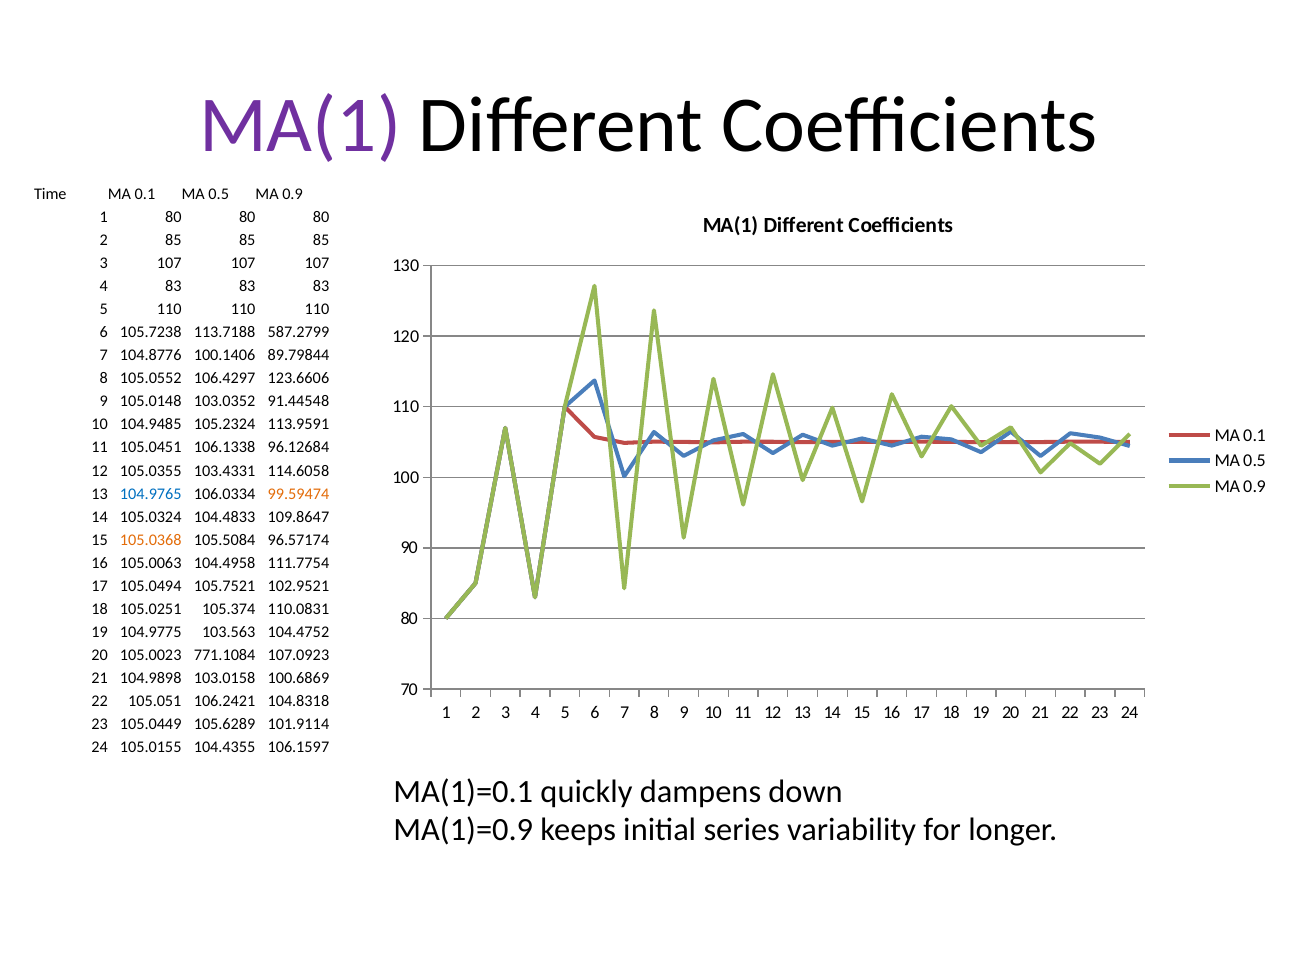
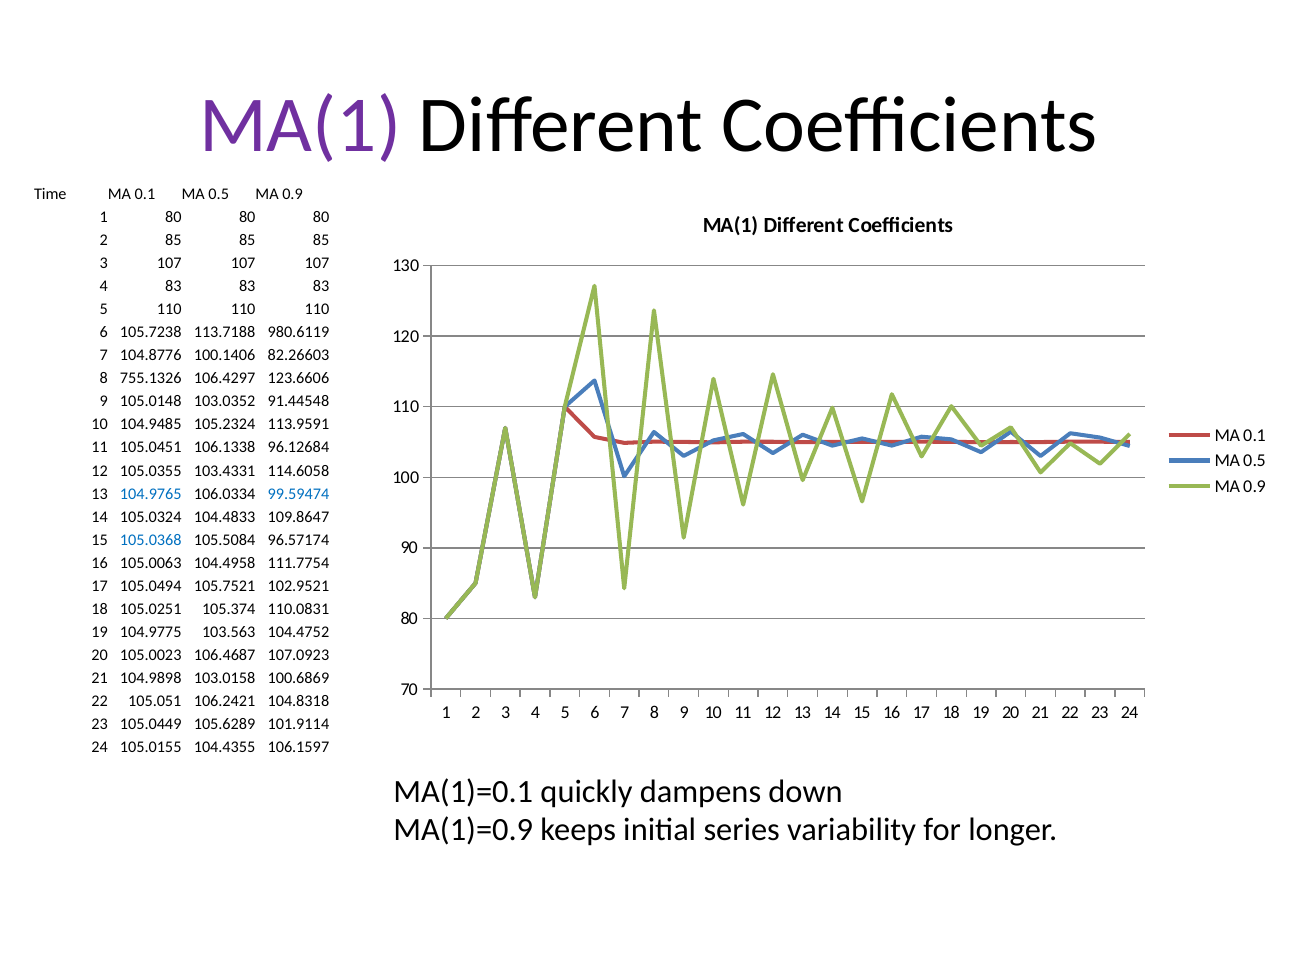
587.2799: 587.2799 -> 980.6119
89.79844: 89.79844 -> 82.26603
105.0552: 105.0552 -> 755.1326
99.59474 colour: orange -> blue
105.0368 colour: orange -> blue
771.1084: 771.1084 -> 106.4687
